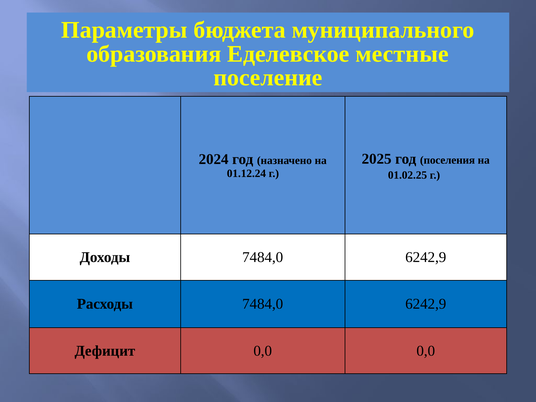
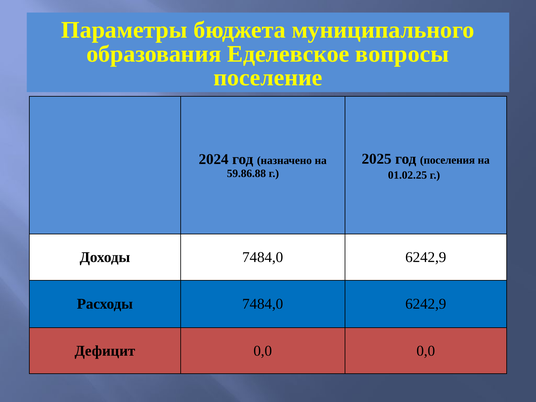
местные: местные -> вопросы
01.12.24: 01.12.24 -> 59.86.88
